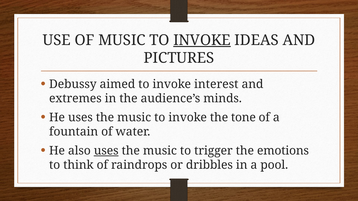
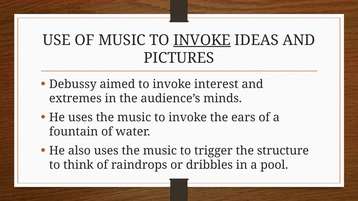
tone: tone -> ears
uses at (106, 151) underline: present -> none
emotions: emotions -> structure
